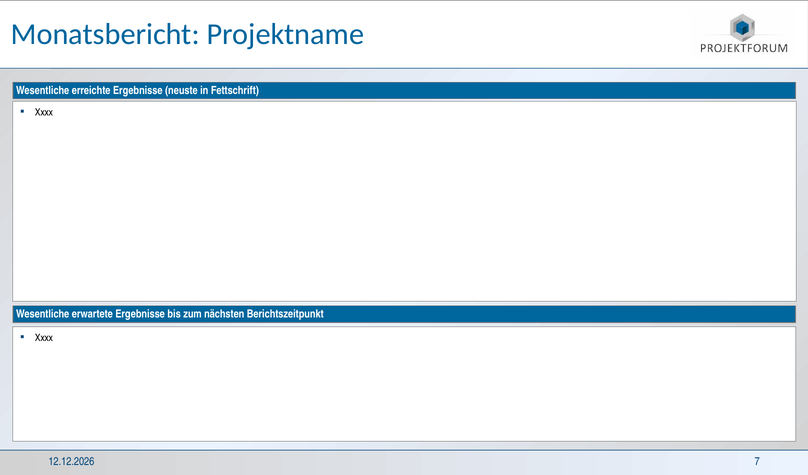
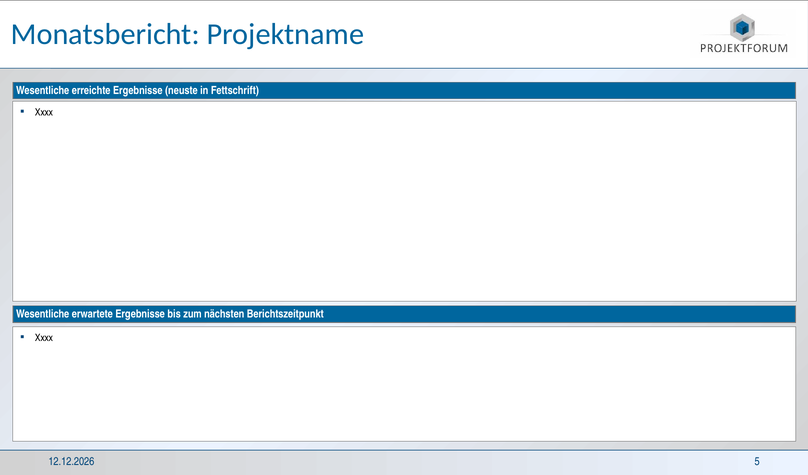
7: 7 -> 5
